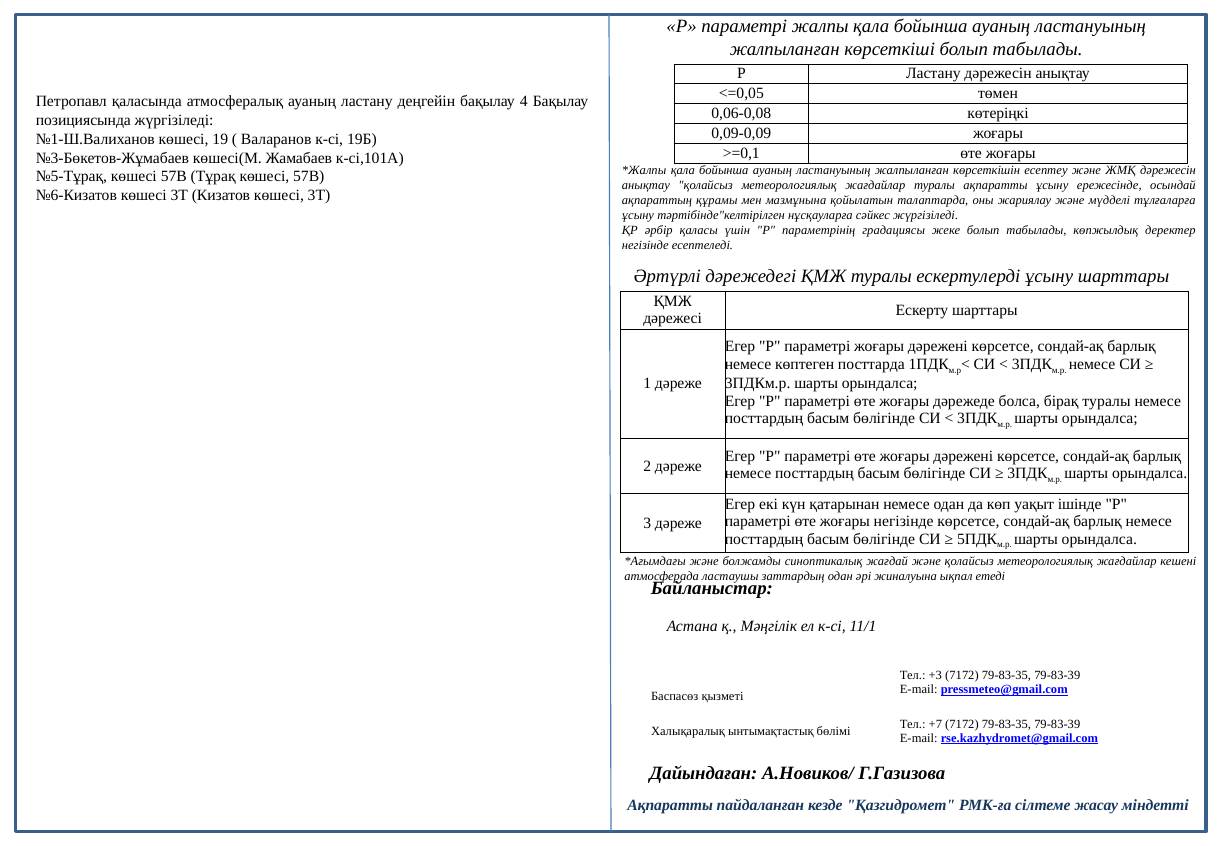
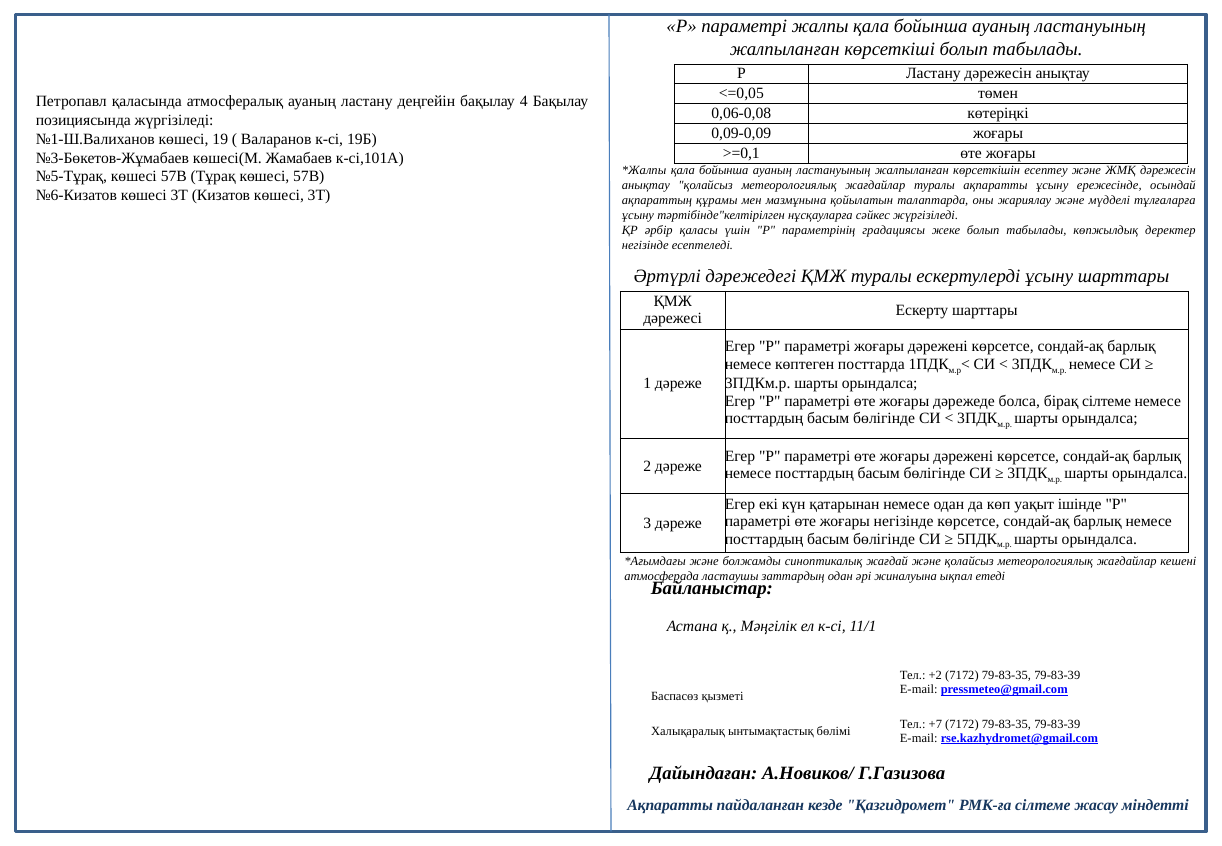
бірақ туралы: туралы -> сілтеме
+3: +3 -> +2
